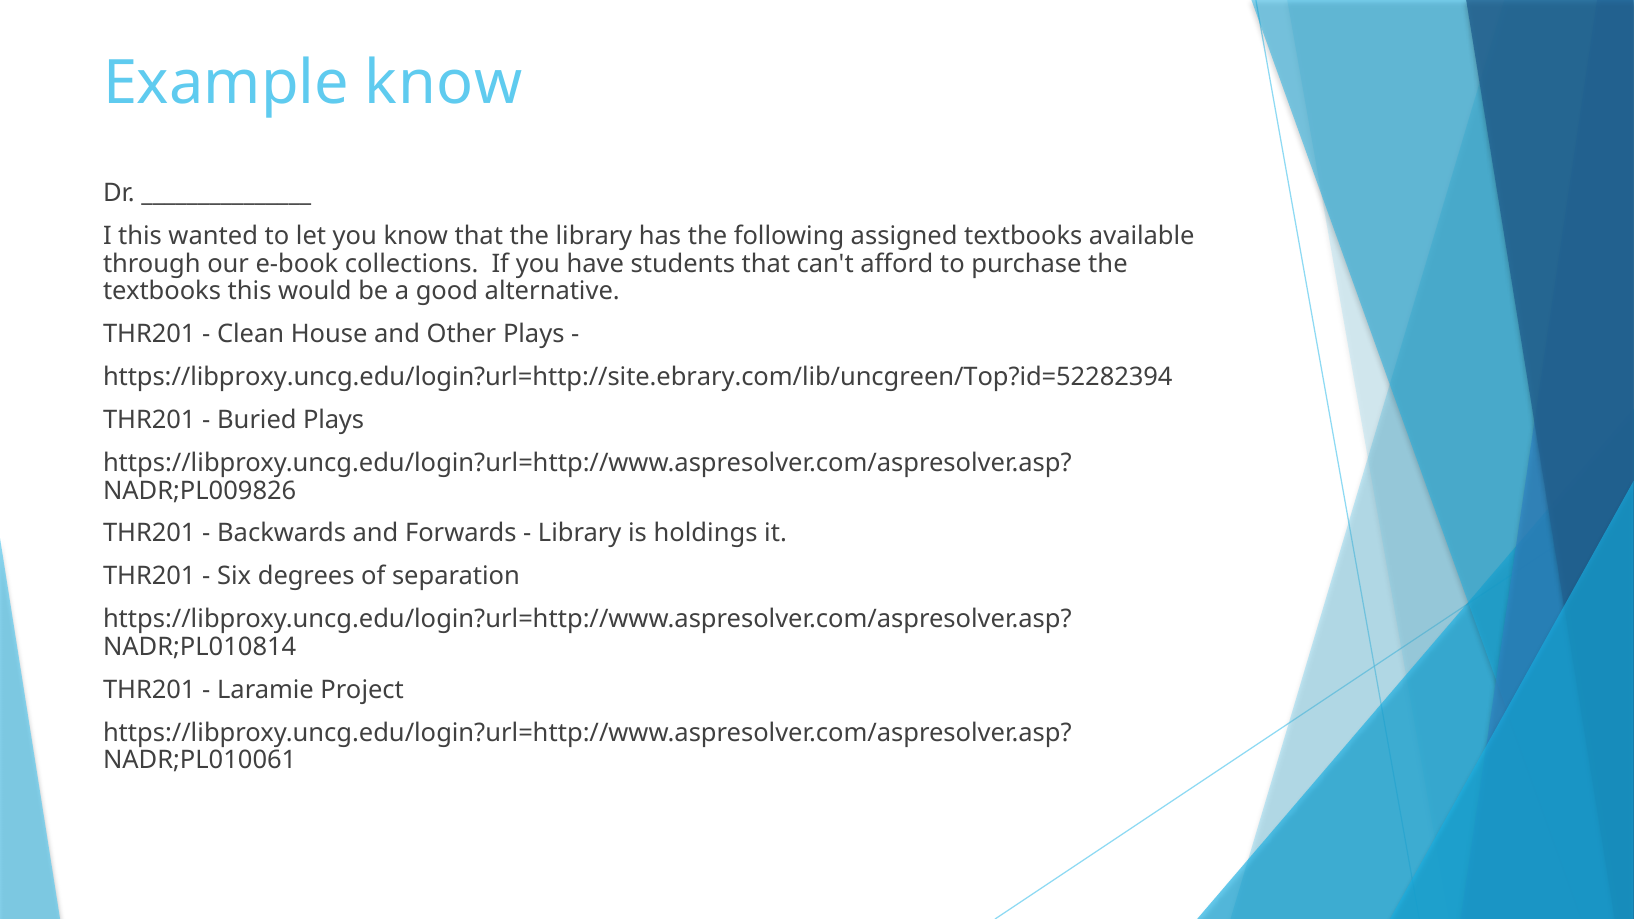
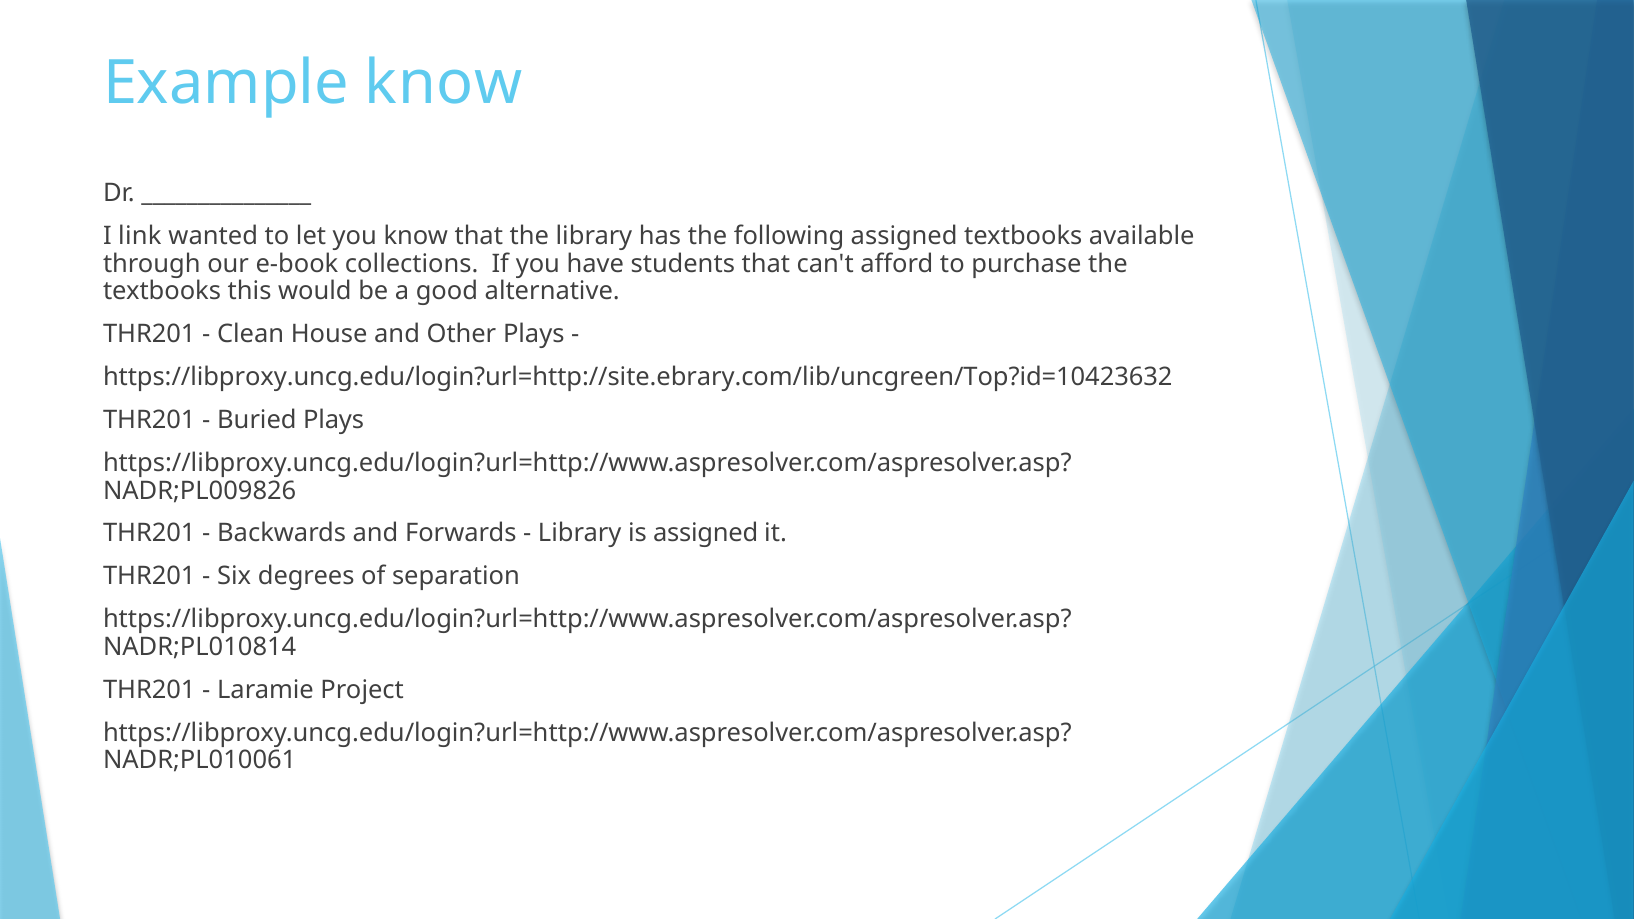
I this: this -> link
https://libproxy.uncg.edu/login?url=http://site.ebrary.com/lib/uncgreen/Top?id=52282394: https://libproxy.uncg.edu/login?url=http://site.ebrary.com/lib/uncgreen/Top?id=52282394 -> https://libproxy.uncg.edu/login?url=http://site.ebrary.com/lib/uncgreen/Top?id=10423632
is holdings: holdings -> assigned
